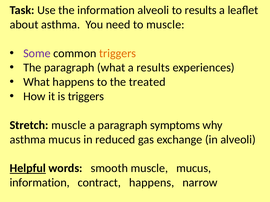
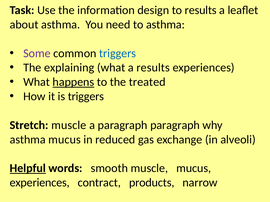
information alveoli: alveoli -> design
to muscle: muscle -> asthma
triggers at (118, 53) colour: orange -> blue
The paragraph: paragraph -> explaining
happens at (73, 82) underline: none -> present
paragraph symptoms: symptoms -> paragraph
information at (40, 183): information -> experiences
contract happens: happens -> products
